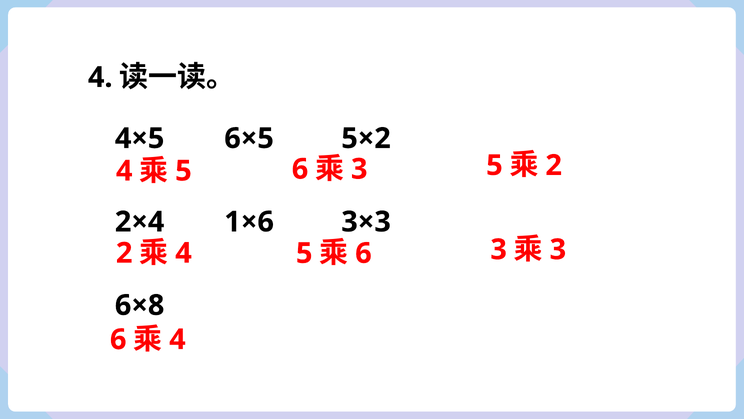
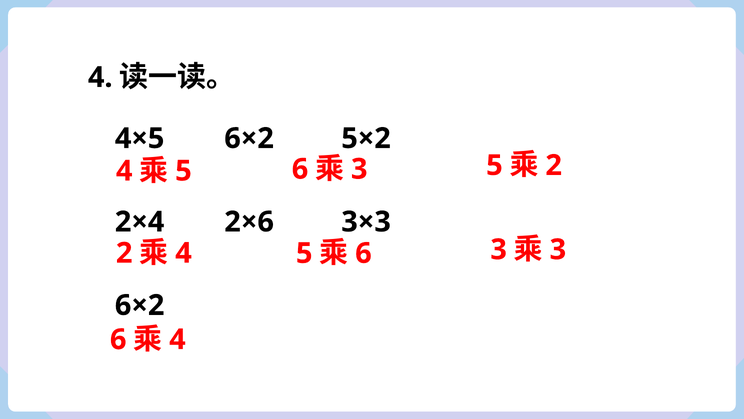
4×5 6×5: 6×5 -> 6×2
1×6: 1×6 -> 2×6
6×8 at (140, 305): 6×8 -> 6×2
